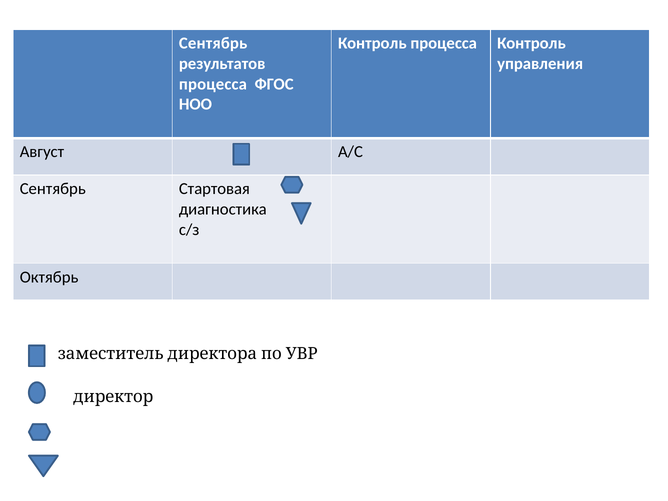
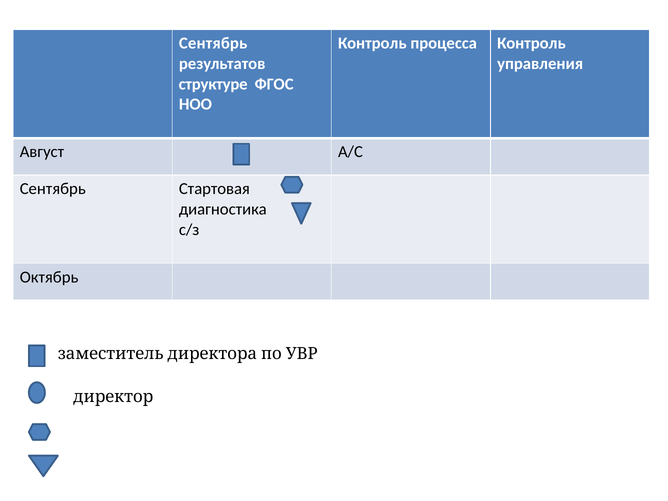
процесса at (213, 84): процесса -> структуре
